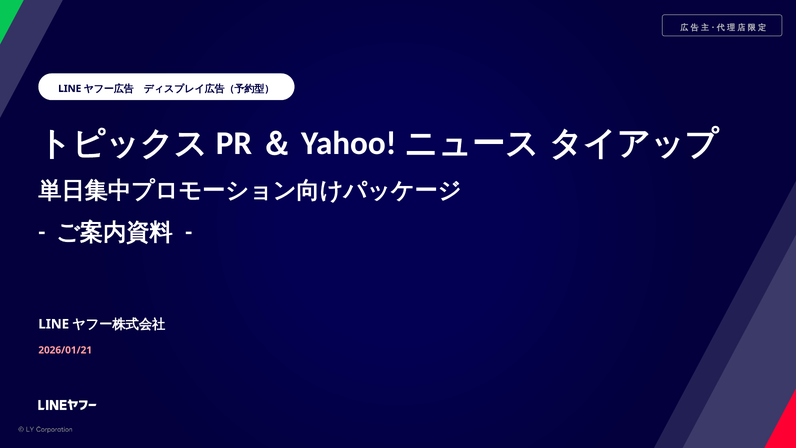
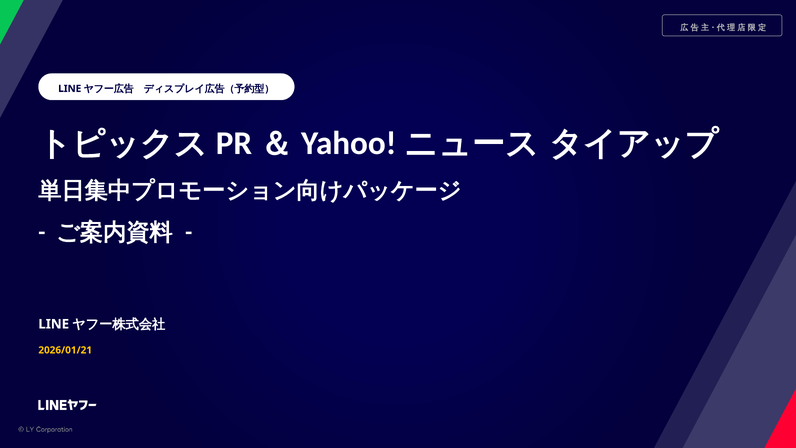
2026/01/21 colour: pink -> yellow
